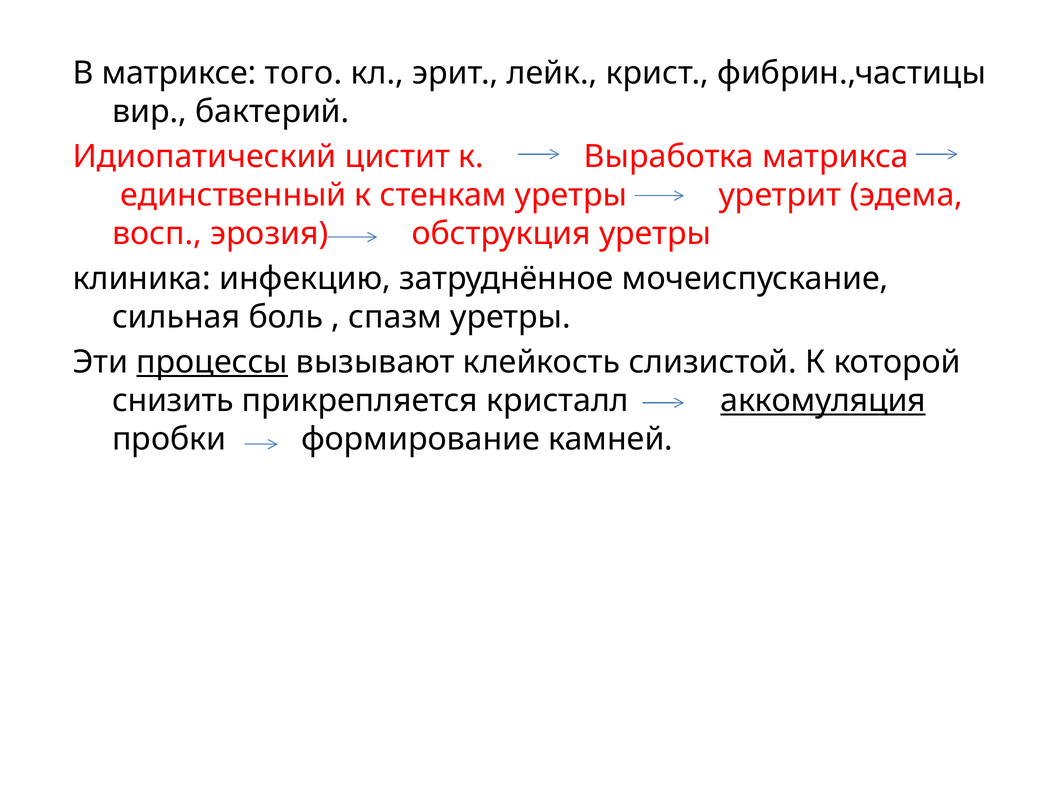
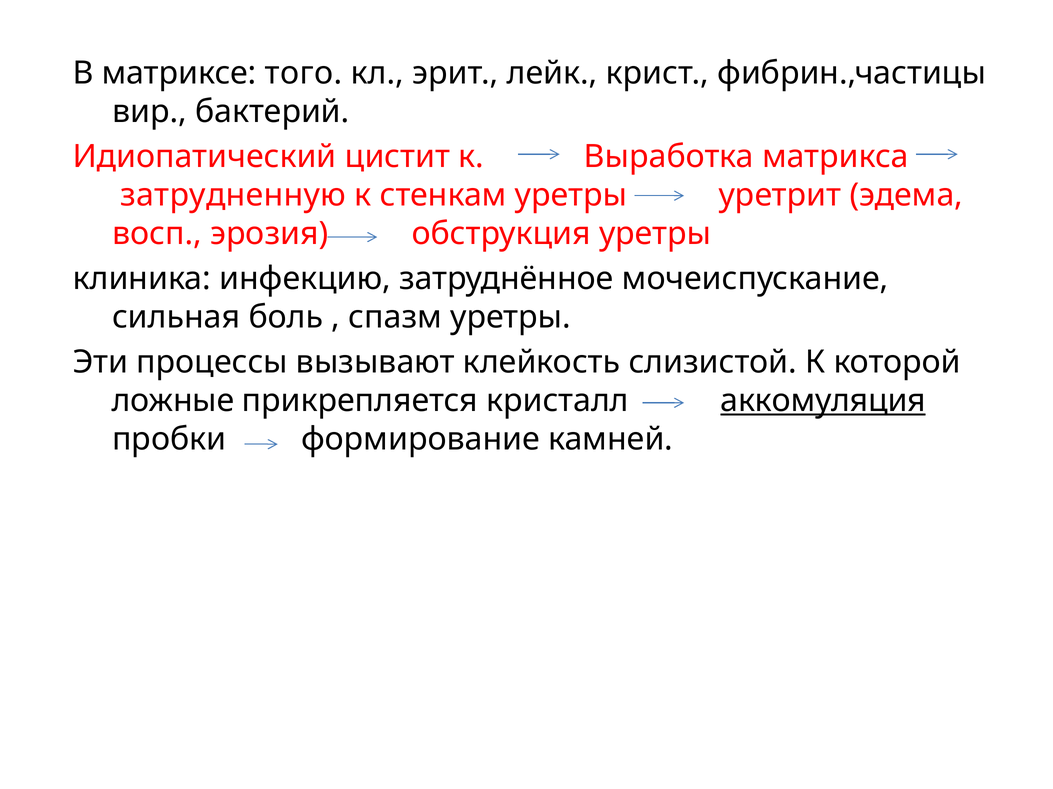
единственный: единственный -> затрудненную
процессы underline: present -> none
снизить: снизить -> ложные
